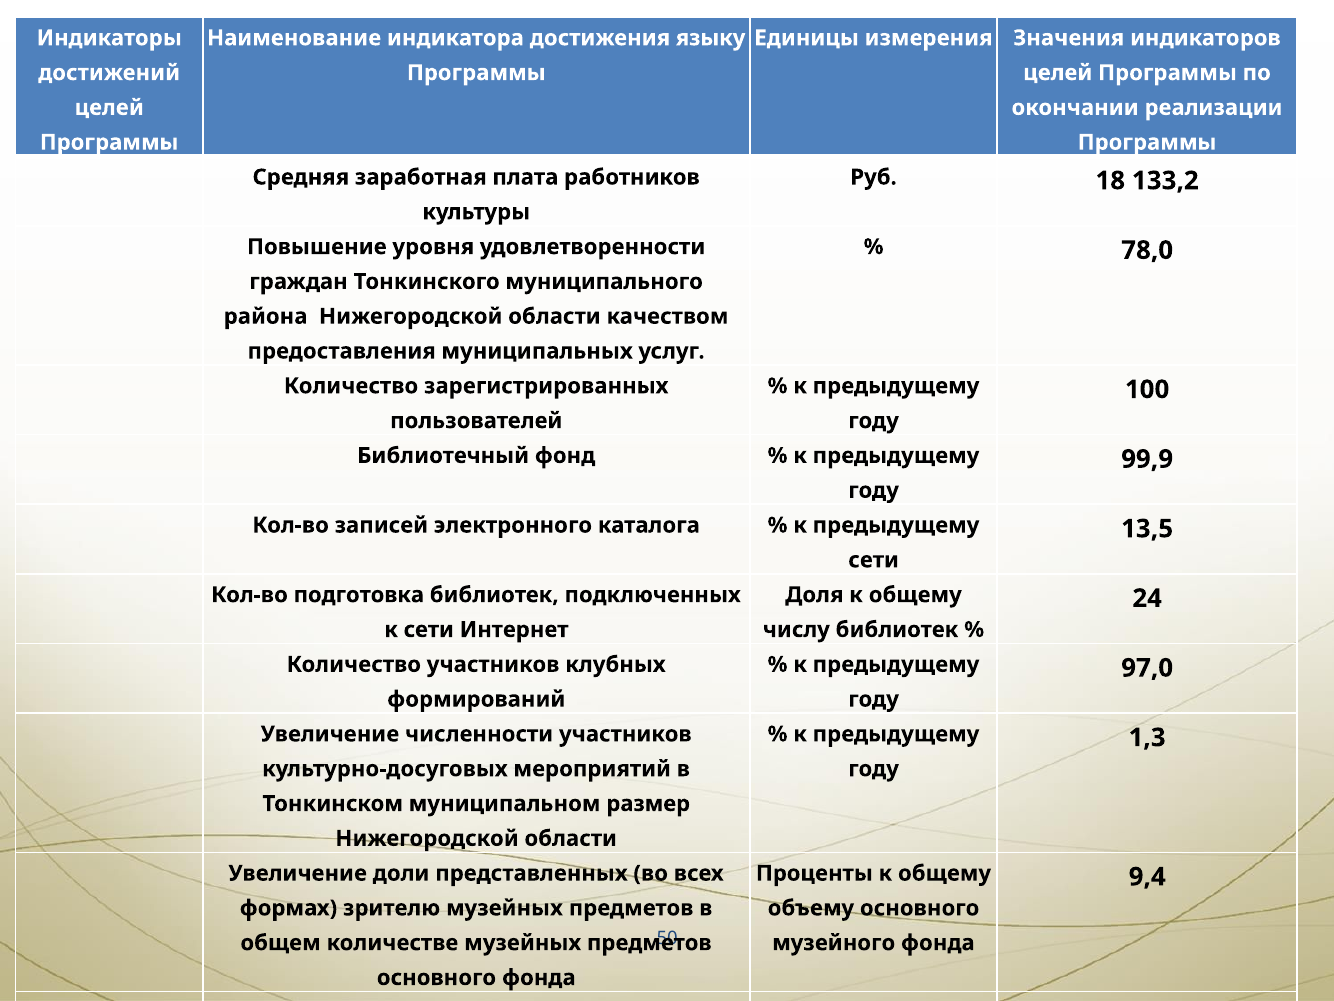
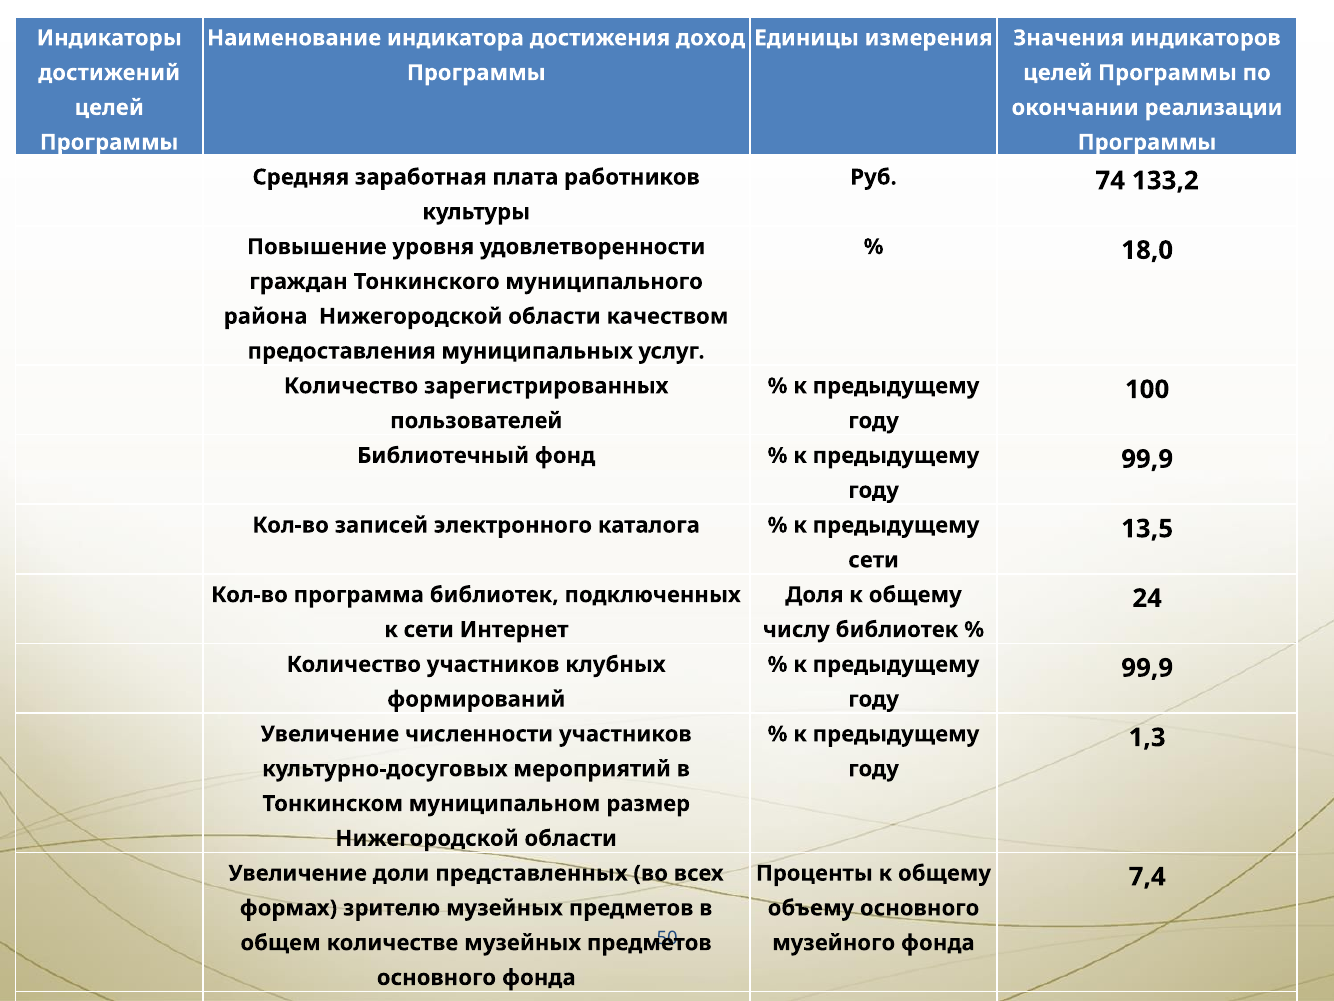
языку: языку -> доход
18: 18 -> 74
78,0: 78,0 -> 18,0
подготовка: подготовка -> программа
97,0 at (1147, 668): 97,0 -> 99,9
9,4: 9,4 -> 7,4
